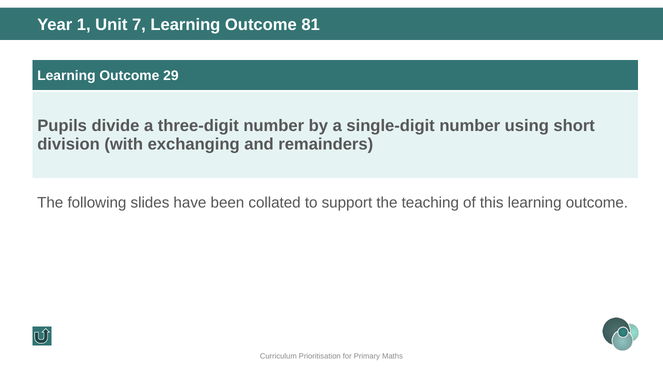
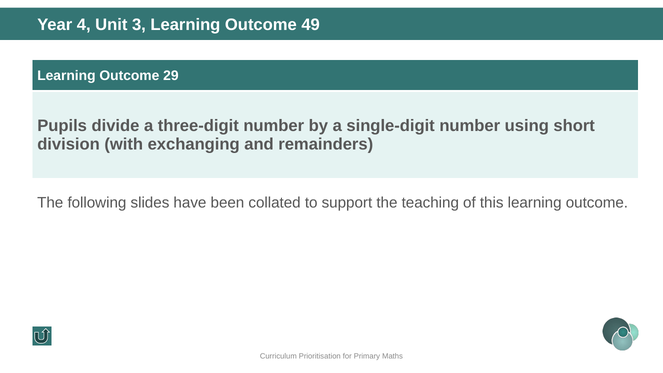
1: 1 -> 4
7: 7 -> 3
81: 81 -> 49
